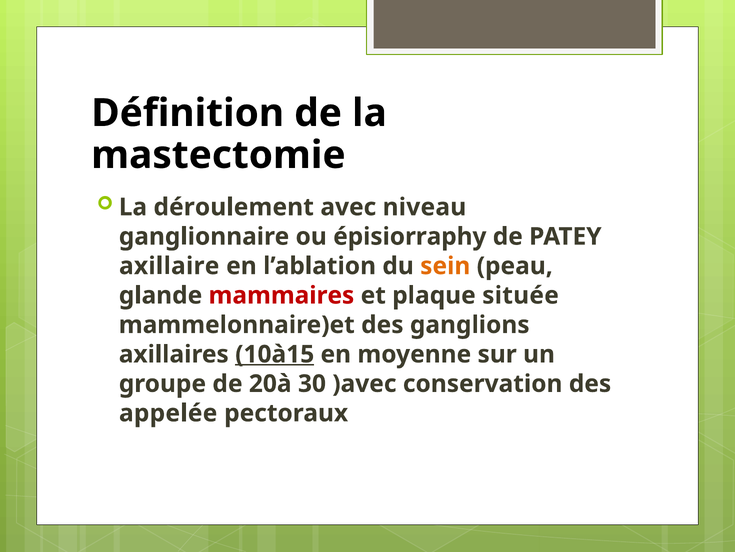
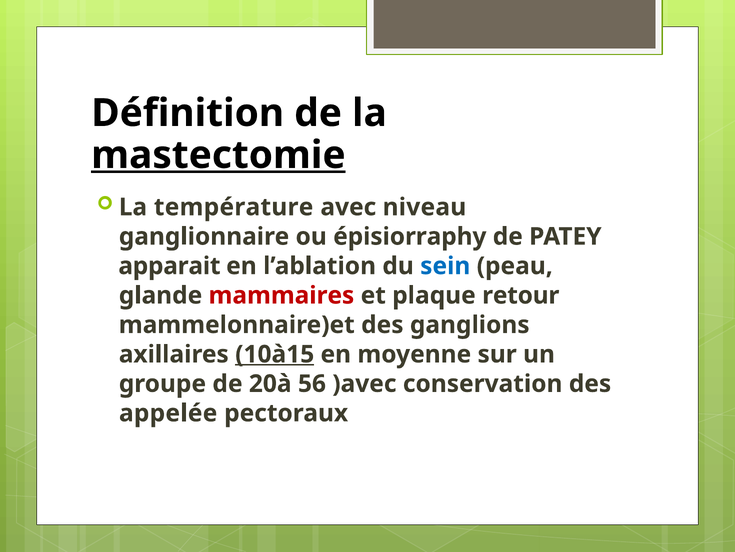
mastectomie underline: none -> present
déroulement: déroulement -> température
axillaire: axillaire -> apparait
sein colour: orange -> blue
située: située -> retour
30: 30 -> 56
